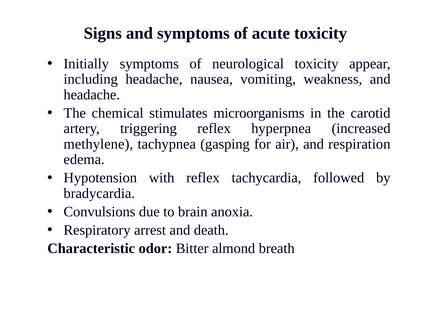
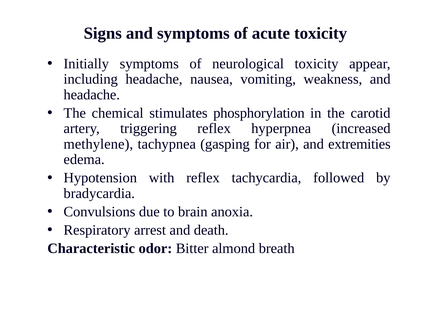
microorganisms: microorganisms -> phosphorylation
respiration: respiration -> extremities
